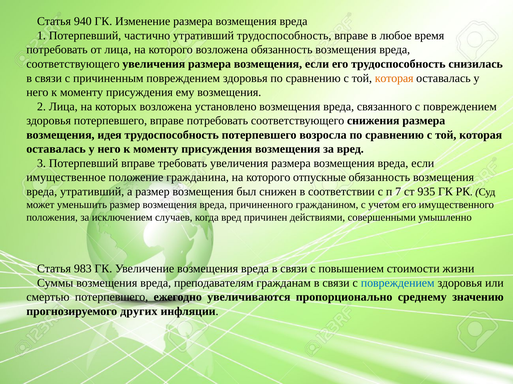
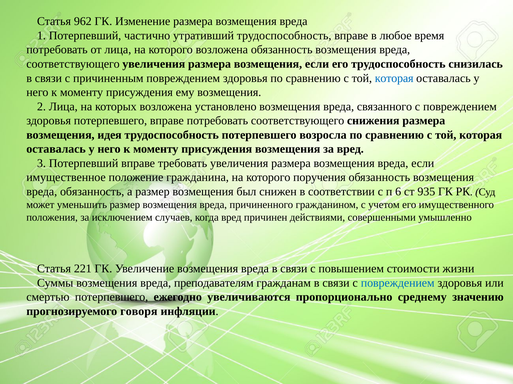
940: 940 -> 962
которая at (394, 78) colour: orange -> blue
отпускные: отпускные -> поручения
вреда утративший: утративший -> обязанность
7: 7 -> 6
983: 983 -> 221
других: других -> говоря
